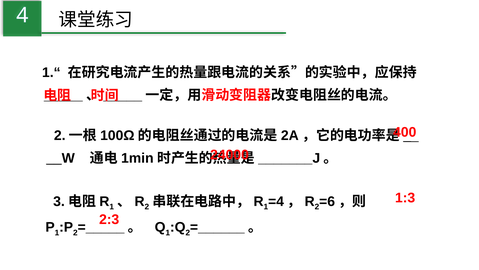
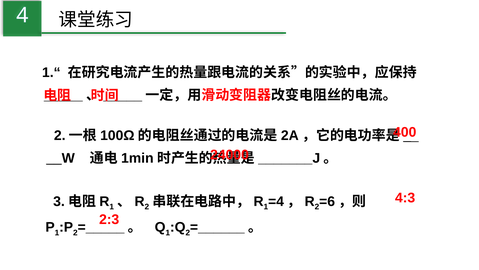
1:3: 1:3 -> 4:3
